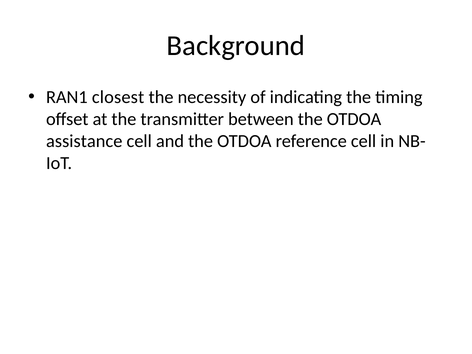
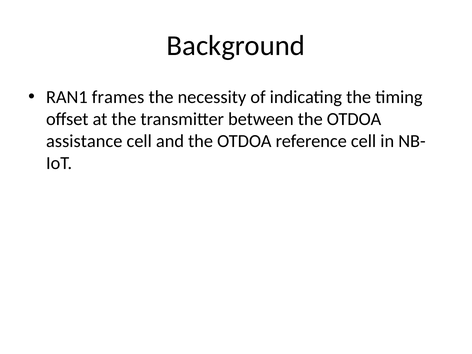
closest: closest -> frames
